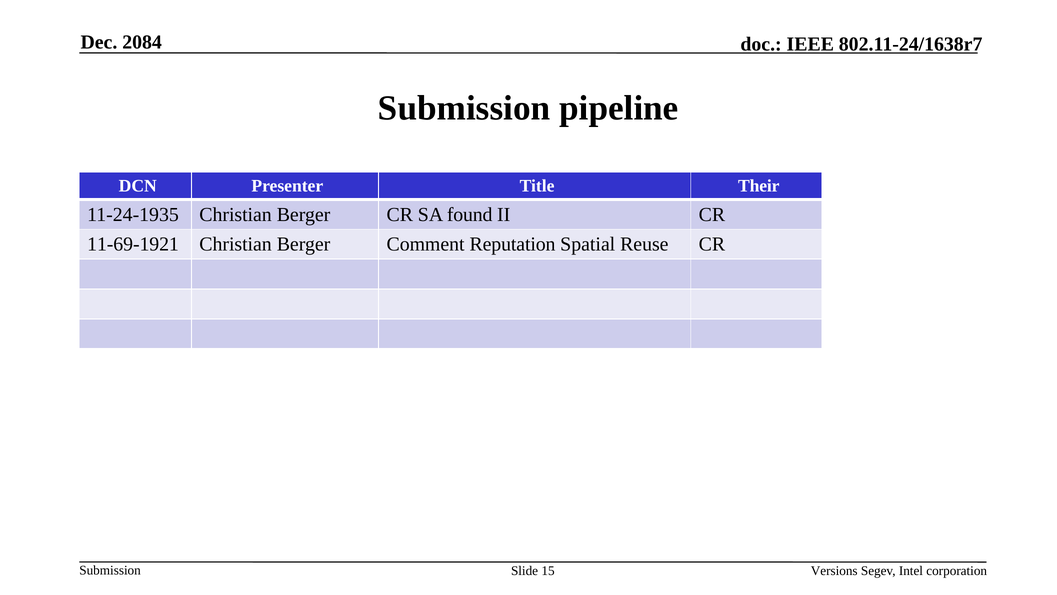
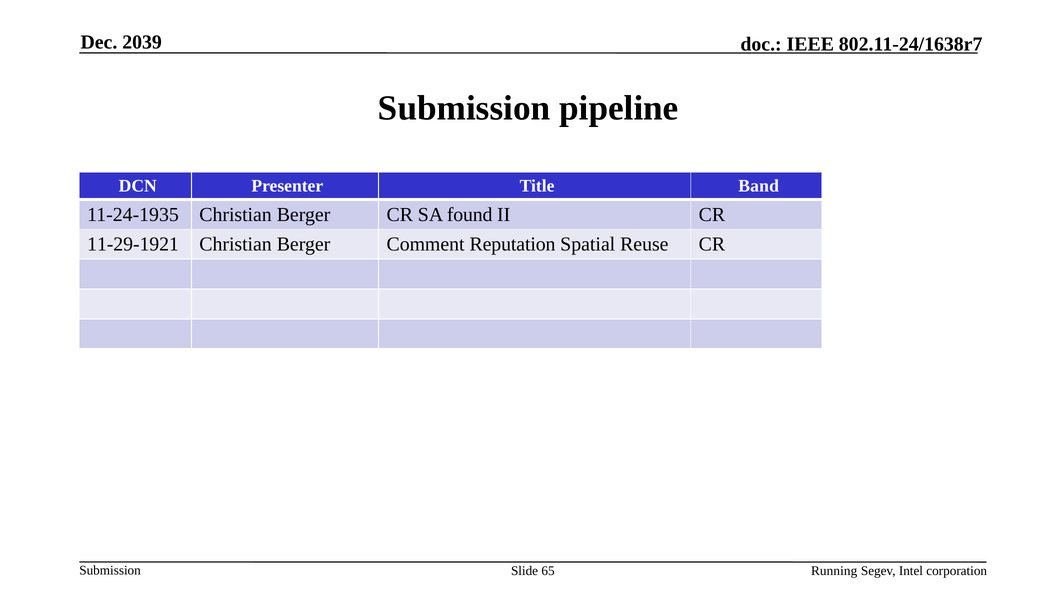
2084: 2084 -> 2039
Their: Their -> Band
11-69-1921: 11-69-1921 -> 11-29-1921
15: 15 -> 65
Versions: Versions -> Running
